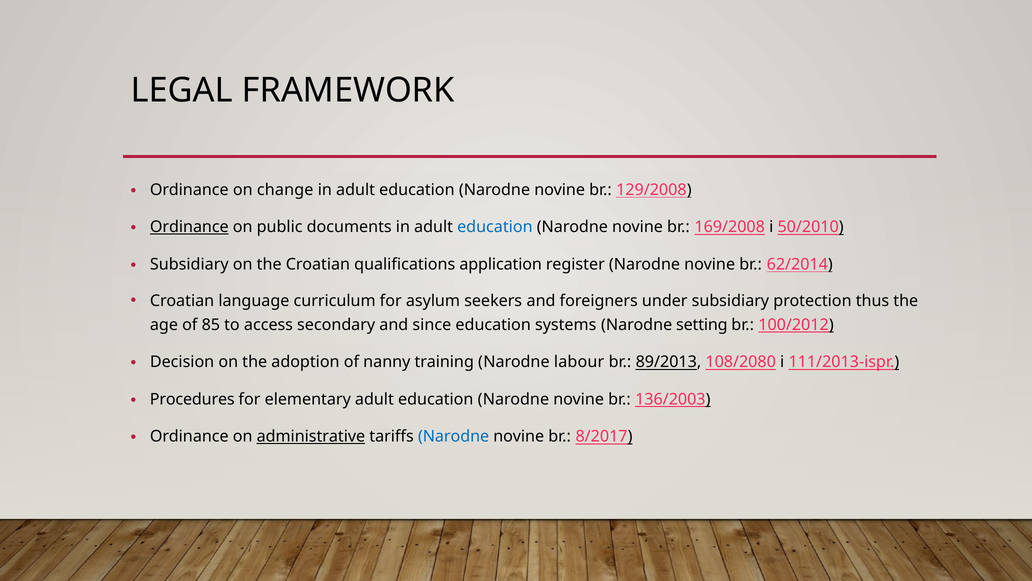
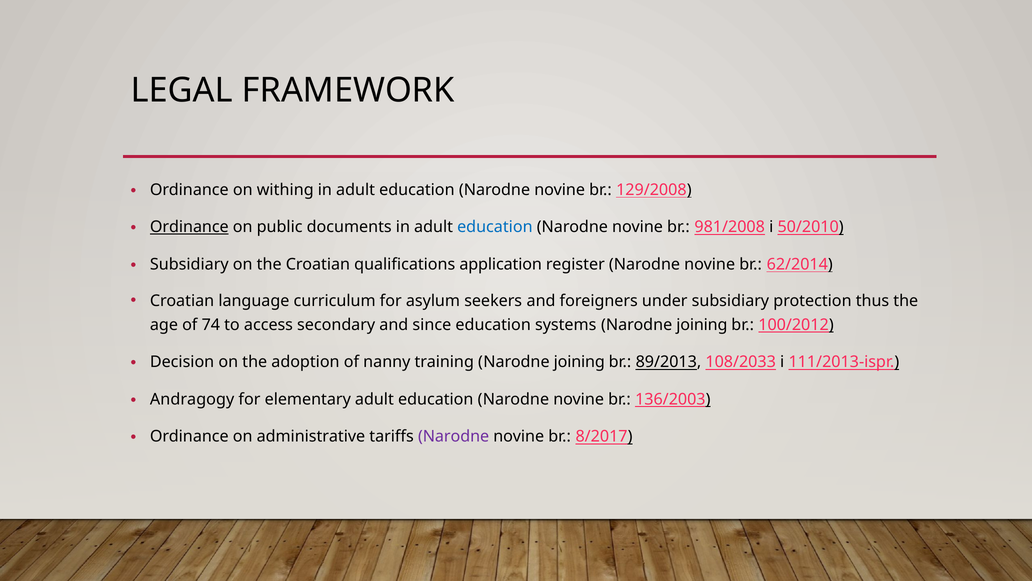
change: change -> withing
169/2008: 169/2008 -> 981/2008
85: 85 -> 74
systems Narodne setting: setting -> joining
training Narodne labour: labour -> joining
108/2080: 108/2080 -> 108/2033
Procedures: Procedures -> Andragogy
administrative underline: present -> none
Narodne at (454, 436) colour: blue -> purple
